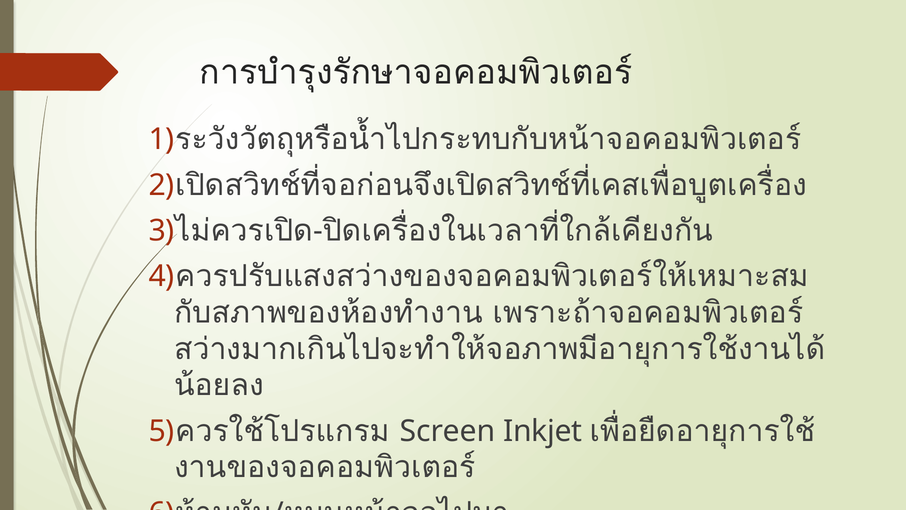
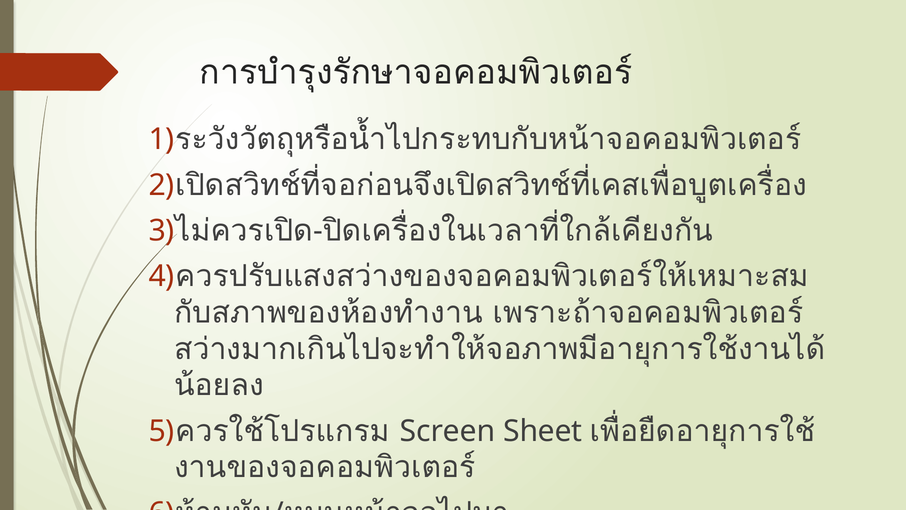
Inkjet: Inkjet -> Sheet
